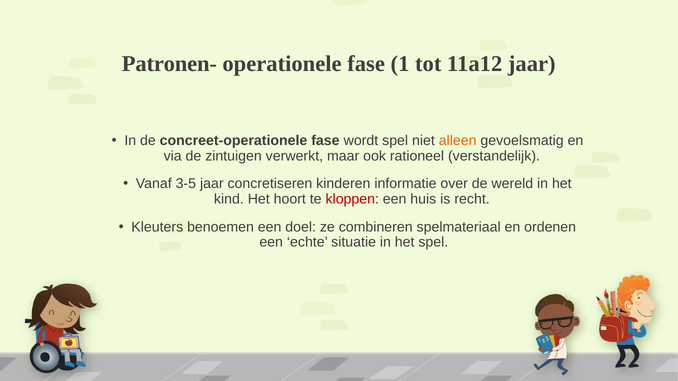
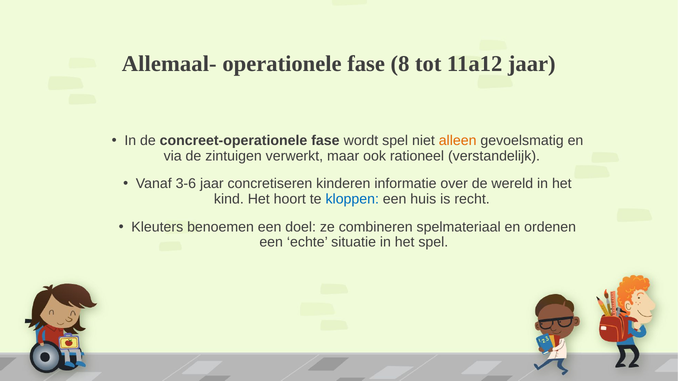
Patronen-: Patronen- -> Allemaal-
1: 1 -> 8
3-5: 3-5 -> 3-6
kloppen colour: red -> blue
